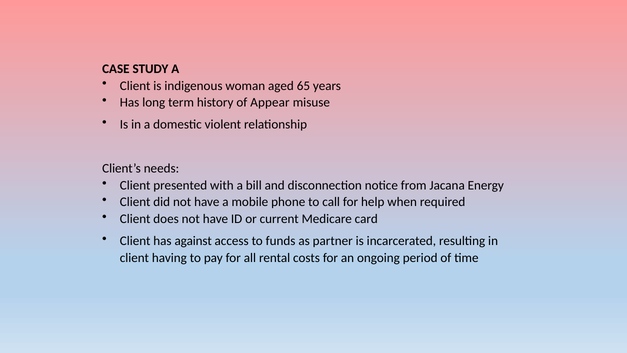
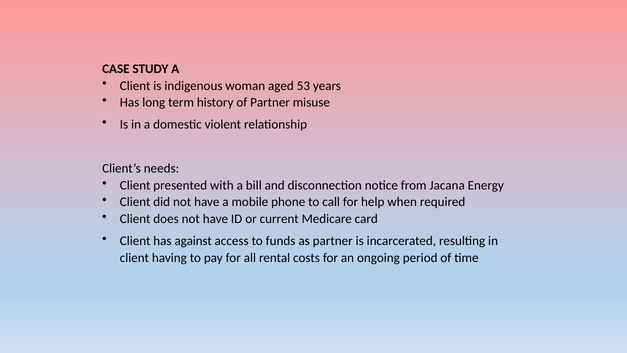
65: 65 -> 53
of Appear: Appear -> Partner
